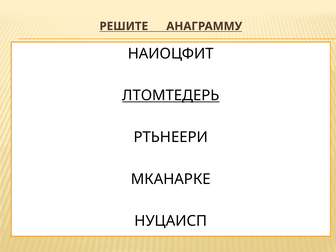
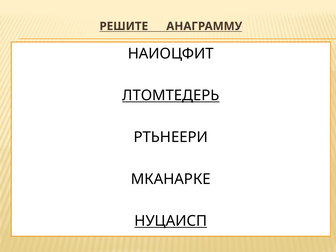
НУЦАИСП underline: none -> present
